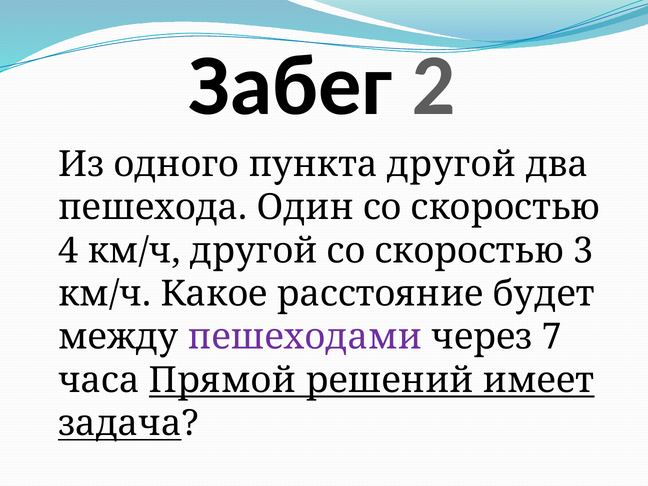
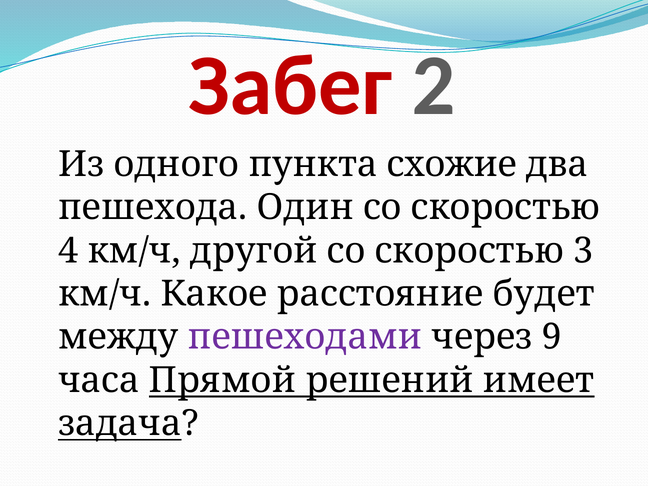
Забег colour: black -> red
пункта другой: другой -> схожие
7: 7 -> 9
